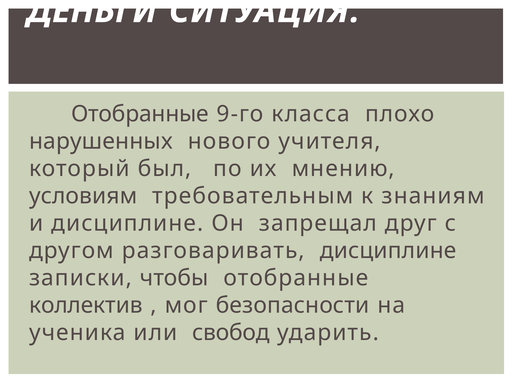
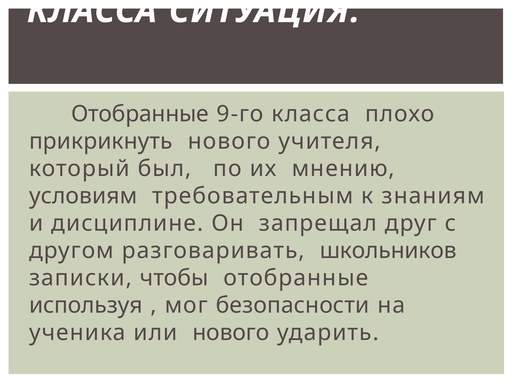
ДЕНЬГИ at (92, 11): ДЕНЬГИ -> КЛАССА
нарушенных: нарушенных -> прикрикнуть
разговаривать дисциплине: дисциплине -> школьников
коллектив: коллектив -> используя
или свобод: свобод -> нового
